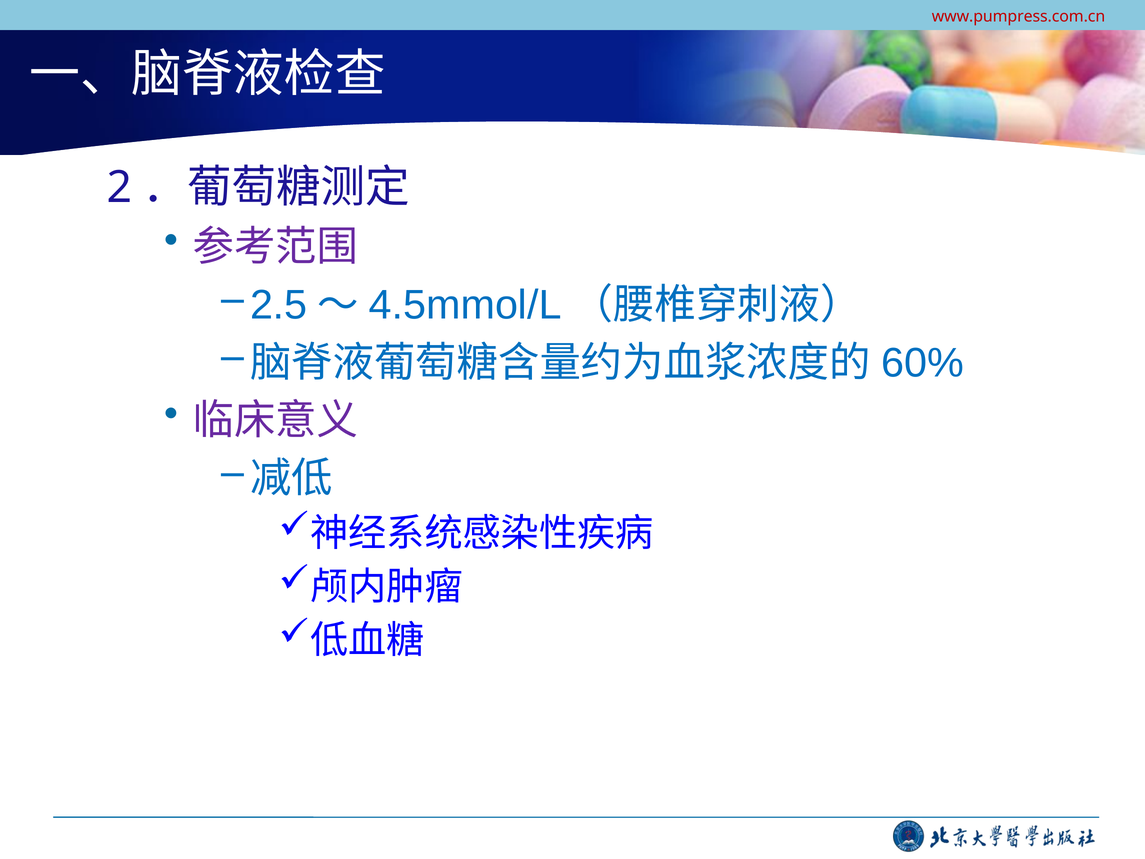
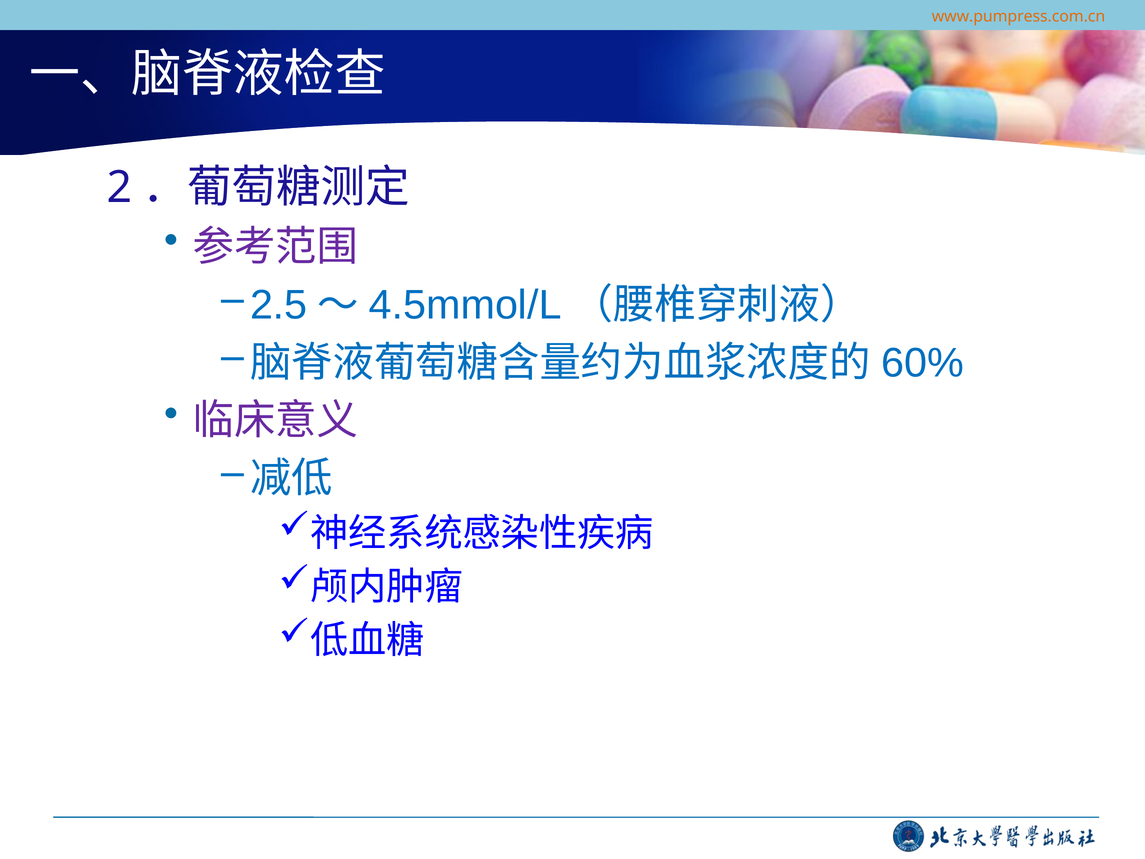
www.pumpress.com.cn colour: red -> orange
